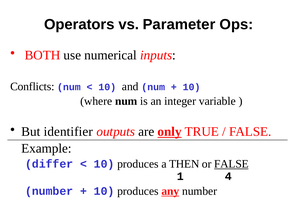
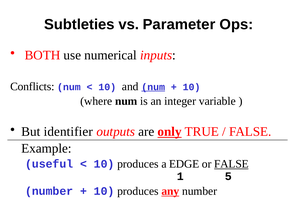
Operators: Operators -> Subtleties
num at (153, 87) underline: none -> present
differ: differ -> useful
THEN: THEN -> EDGE
4: 4 -> 5
